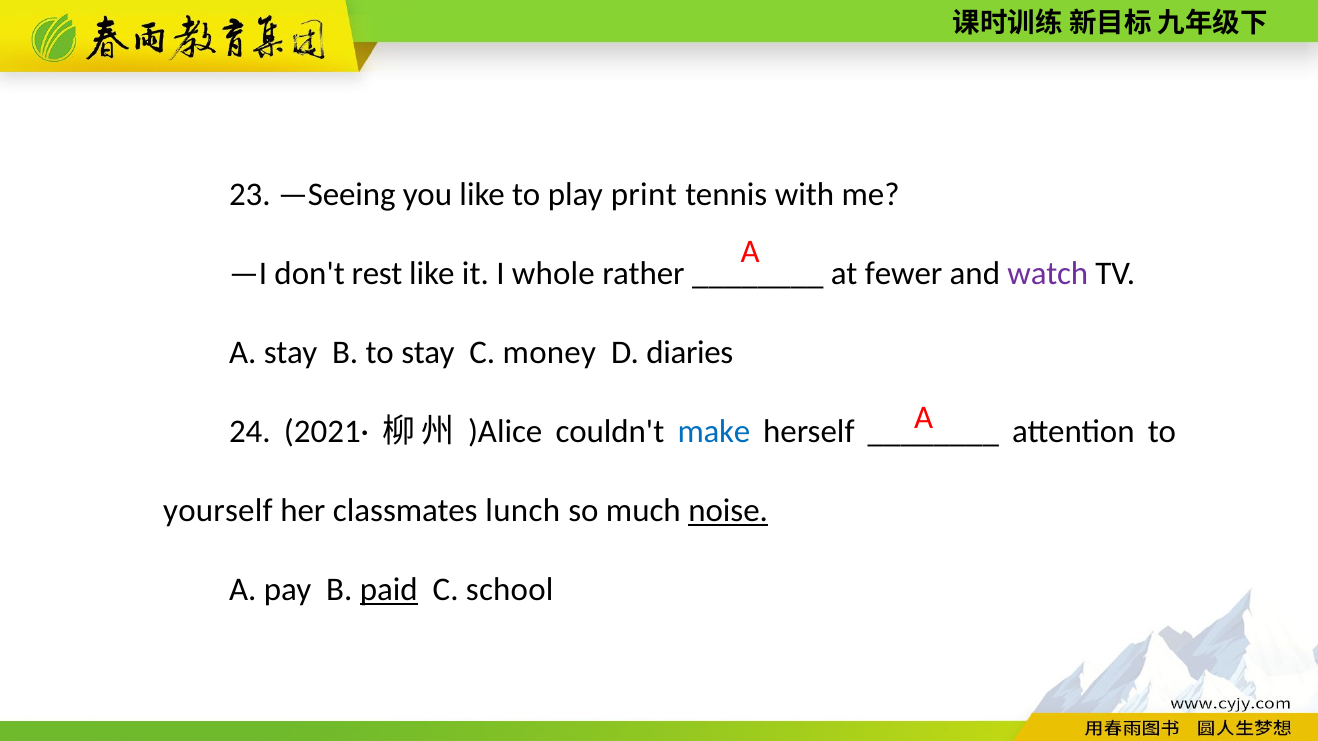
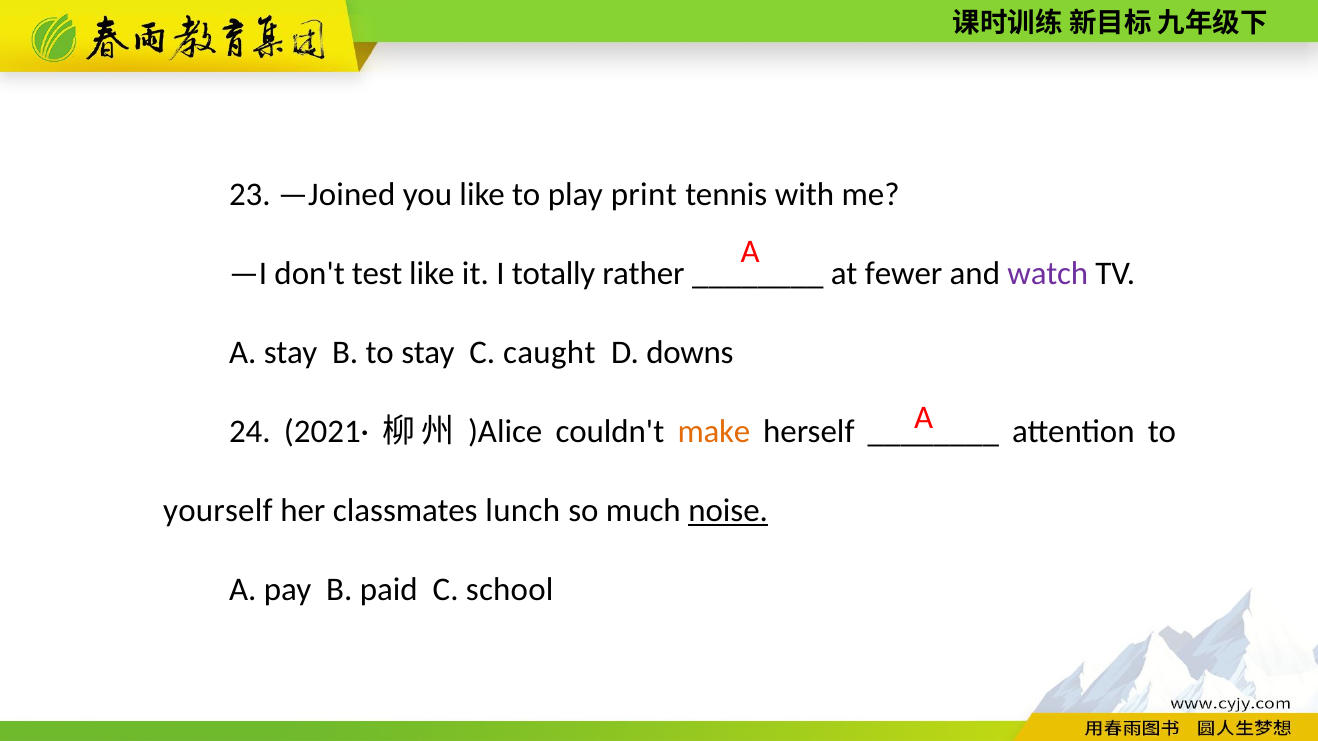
—Seeing: —Seeing -> —Joined
rest: rest -> test
whole: whole -> totally
money: money -> caught
diaries: diaries -> downs
make colour: blue -> orange
paid underline: present -> none
